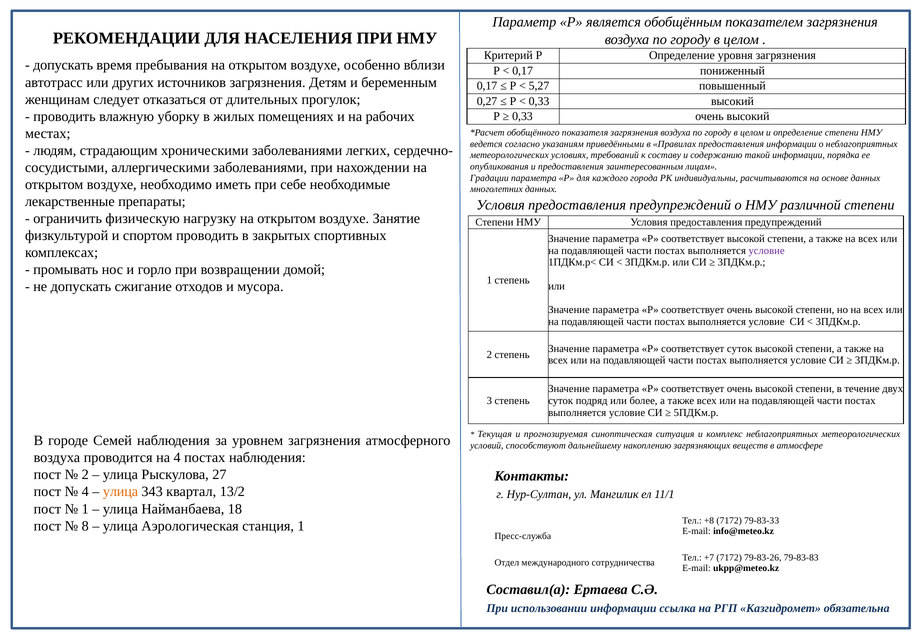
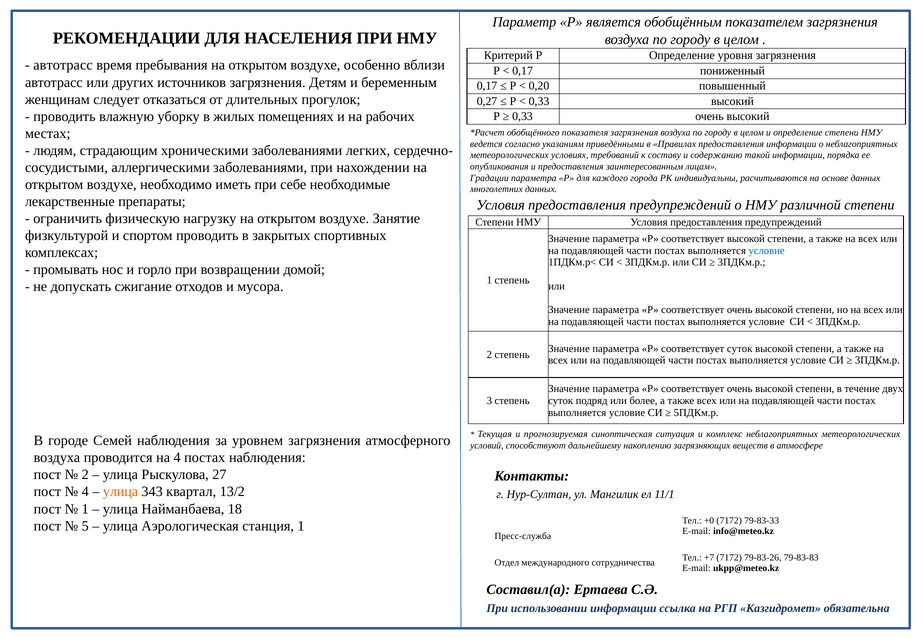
допускать at (63, 65): допускать -> автотрасс
5,27: 5,27 -> 0,20
условие at (767, 250) colour: purple -> blue
+8: +8 -> +0
8: 8 -> 5
